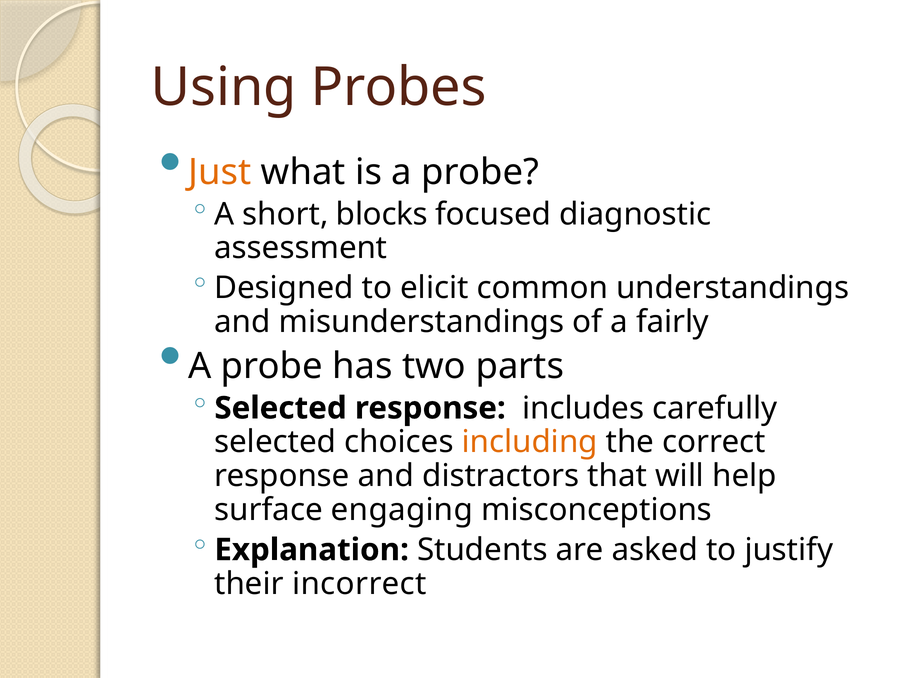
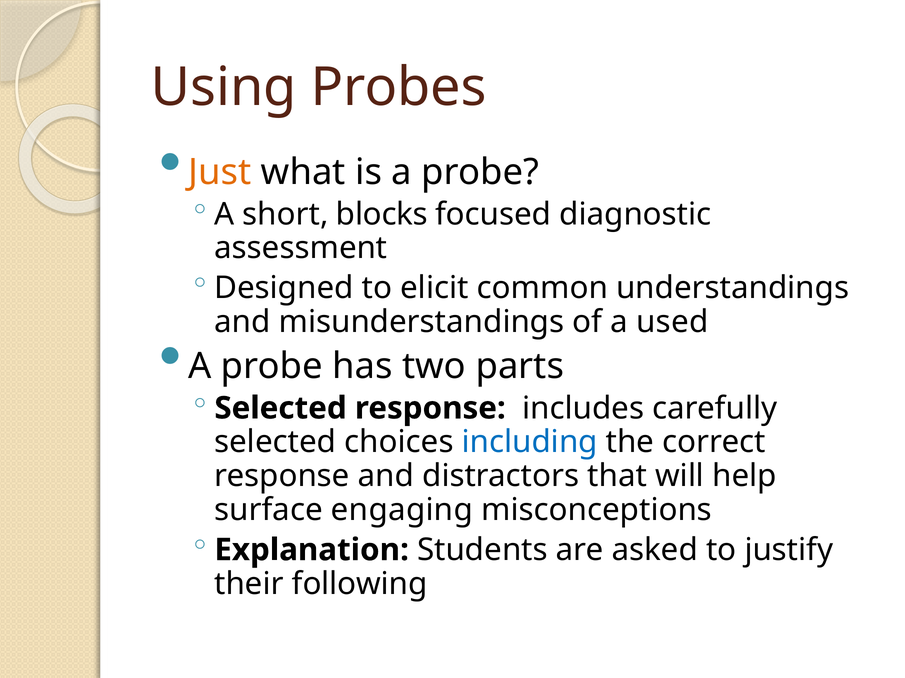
fairly: fairly -> used
including colour: orange -> blue
incorrect: incorrect -> following
